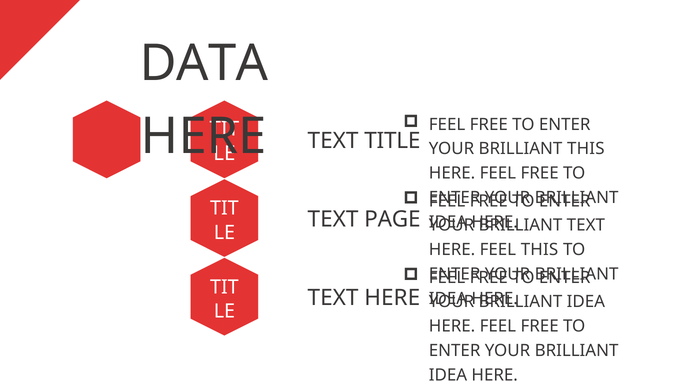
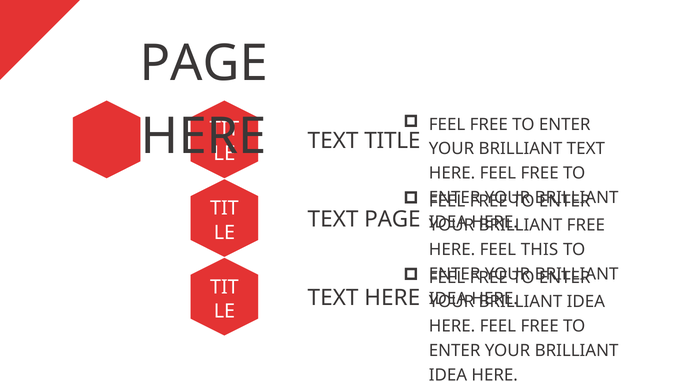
DATA at (204, 63): DATA -> PAGE
BRILLIANT THIS: THIS -> TEXT
TEXT at (586, 225): TEXT -> FREE
